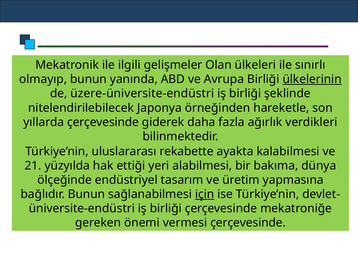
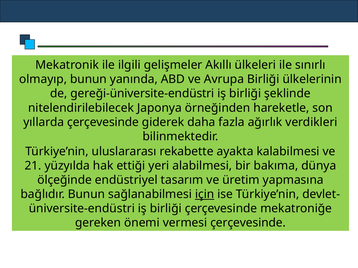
Olan: Olan -> Akıllı
ülkelerinin underline: present -> none
üzere-üniversite-endüstri: üzere-üniversite-endüstri -> gereği-üniversite-endüstri
